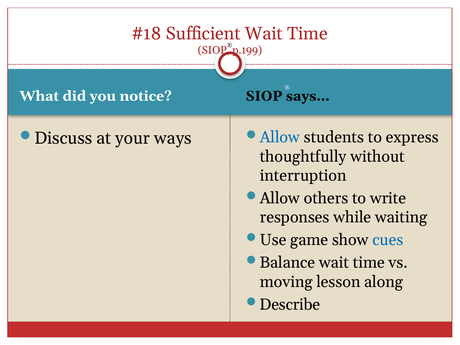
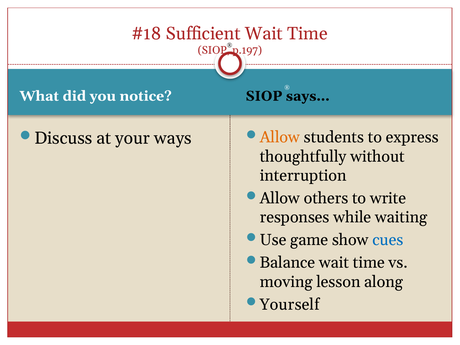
p.199: p.199 -> p.197
Allow at (280, 137) colour: blue -> orange
Describe: Describe -> Yourself
